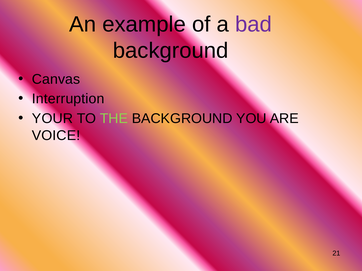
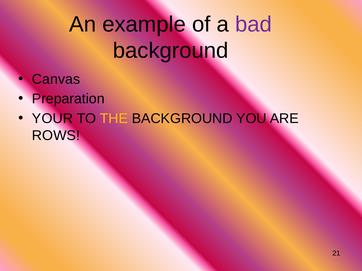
Interruption: Interruption -> Preparation
THE colour: light green -> yellow
VOICE: VOICE -> ROWS
